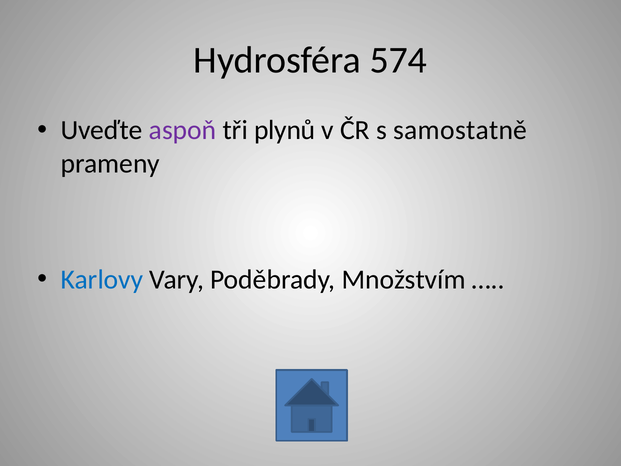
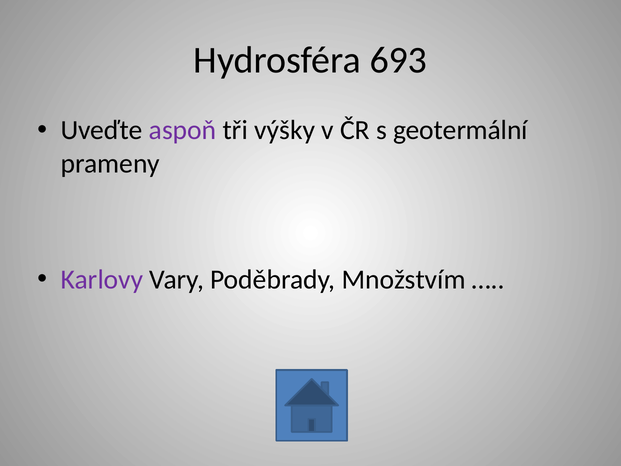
574: 574 -> 693
plynů: plynů -> výšky
samostatně: samostatně -> geotermální
Karlovy colour: blue -> purple
